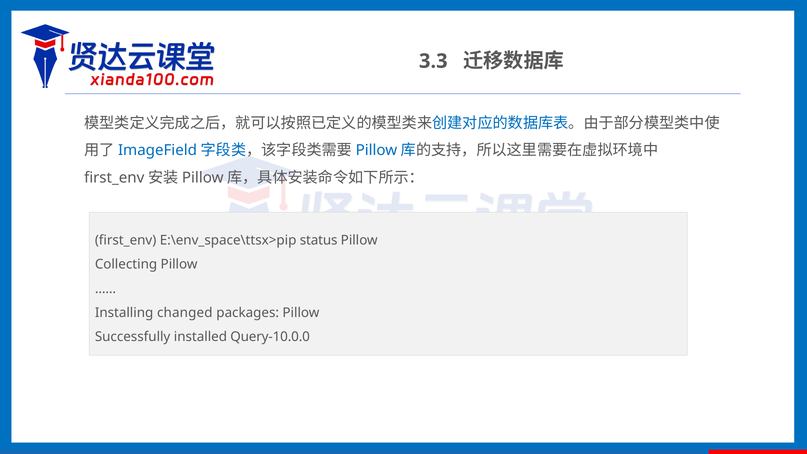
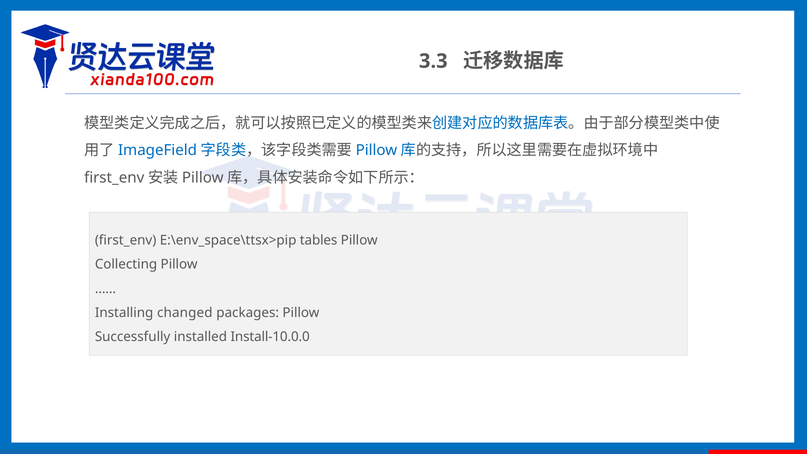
status: status -> tables
Query-10.0.0: Query-10.0.0 -> Install-10.0.0
